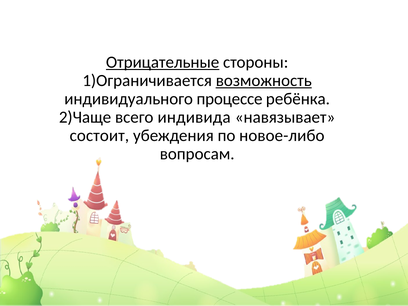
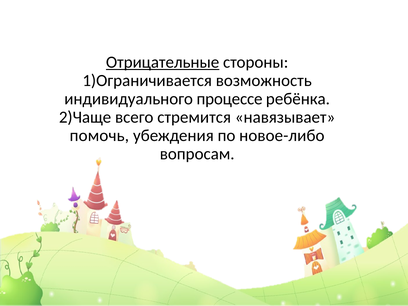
возможность underline: present -> none
индивида: индивида -> стремится
состоит: состоит -> помочь
